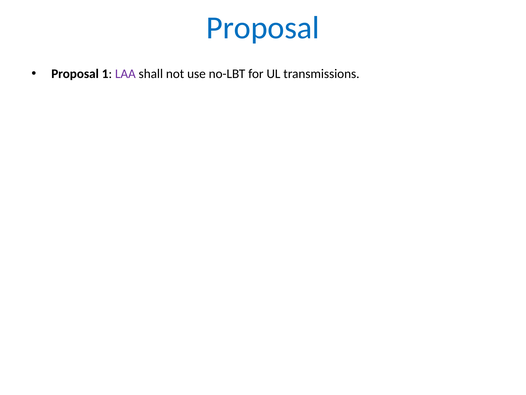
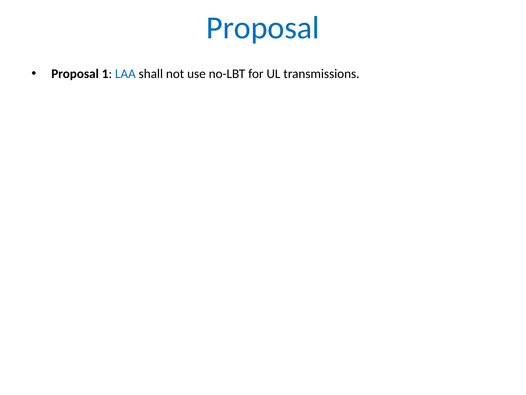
LAA colour: purple -> blue
